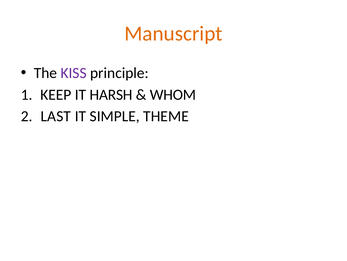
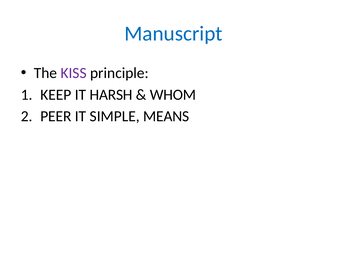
Manuscript colour: orange -> blue
LAST: LAST -> PEER
THEME: THEME -> MEANS
